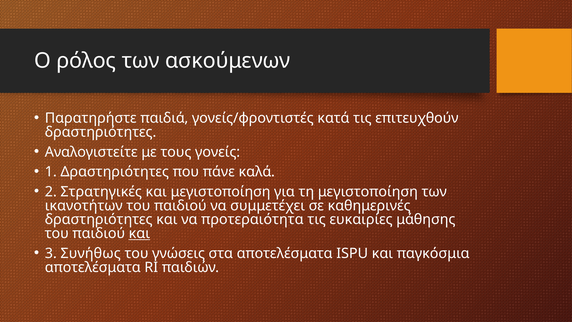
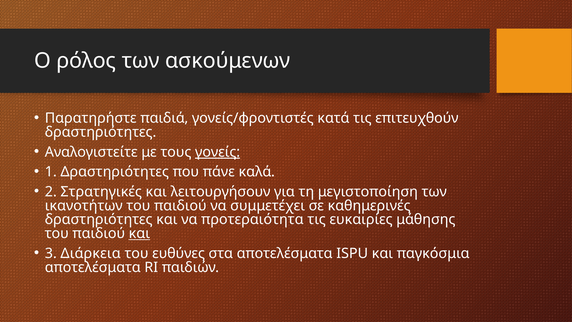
γονείς underline: none -> present
και μεγιστοποίηση: μεγιστοποίηση -> λειτουργήσουν
Συνήθως: Συνήθως -> Διάρκεια
γνώσεις: γνώσεις -> ευθύνες
